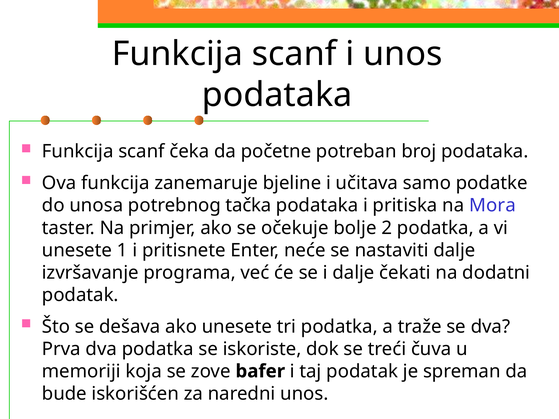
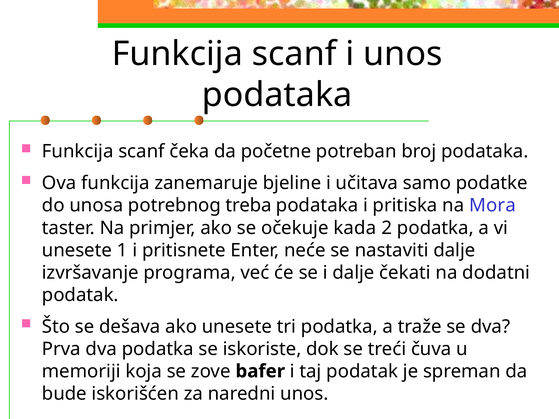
tačka: tačka -> treba
bolje: bolje -> kada
